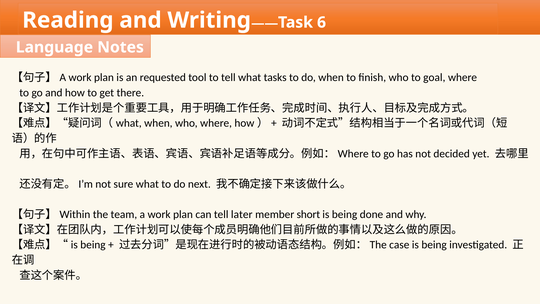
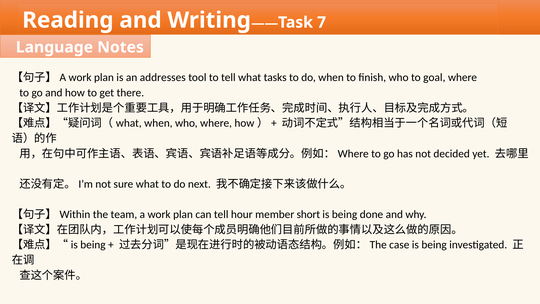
6: 6 -> 7
requested: requested -> addresses
later: later -> hour
